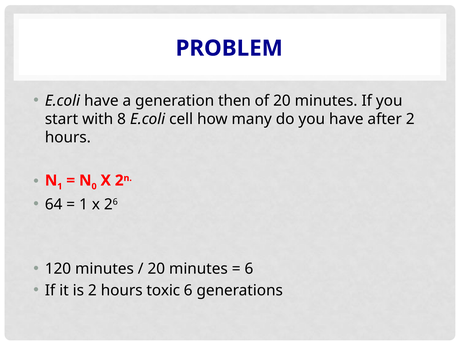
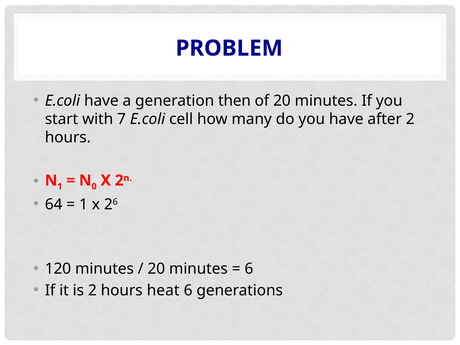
8: 8 -> 7
toxic: toxic -> heat
